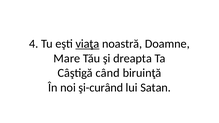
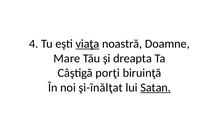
când: când -> porţi
şi-curând: şi-curând -> şi-înălţat
Satan underline: none -> present
